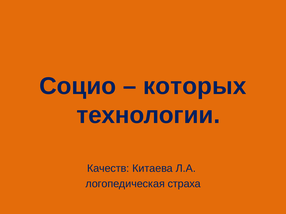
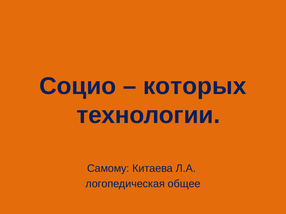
Качеств: Качеств -> Самому
страха: страха -> общее
